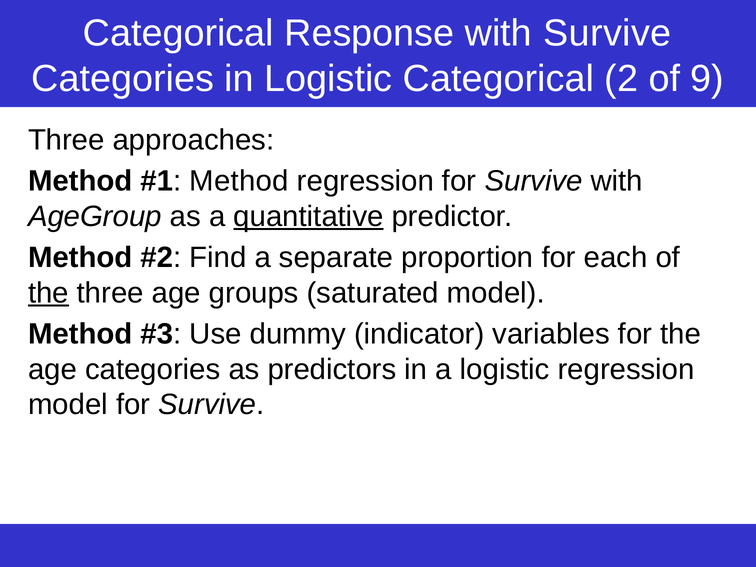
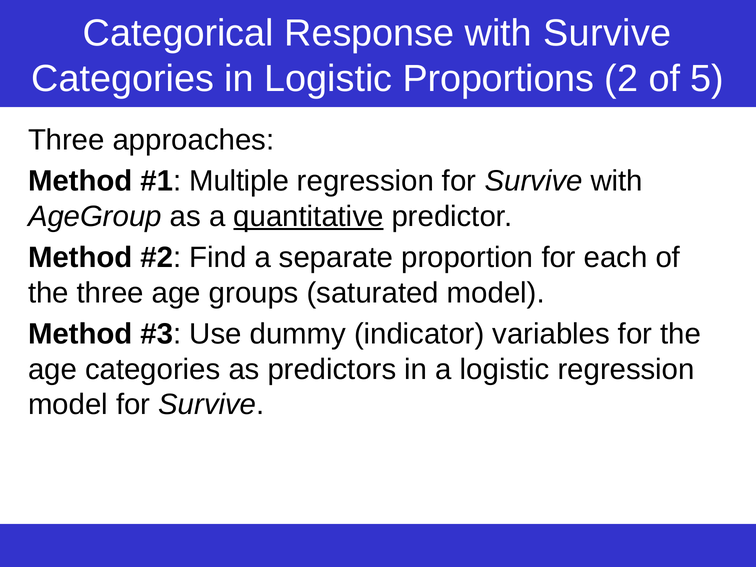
Logistic Categorical: Categorical -> Proportions
9: 9 -> 5
Method at (239, 181): Method -> Multiple
the at (48, 293) underline: present -> none
